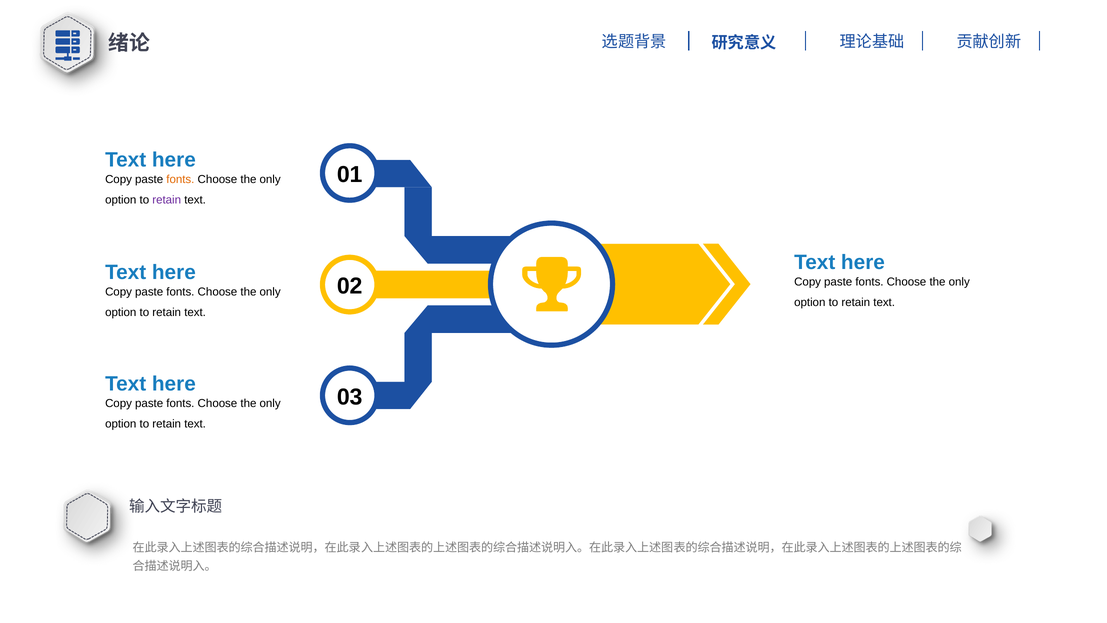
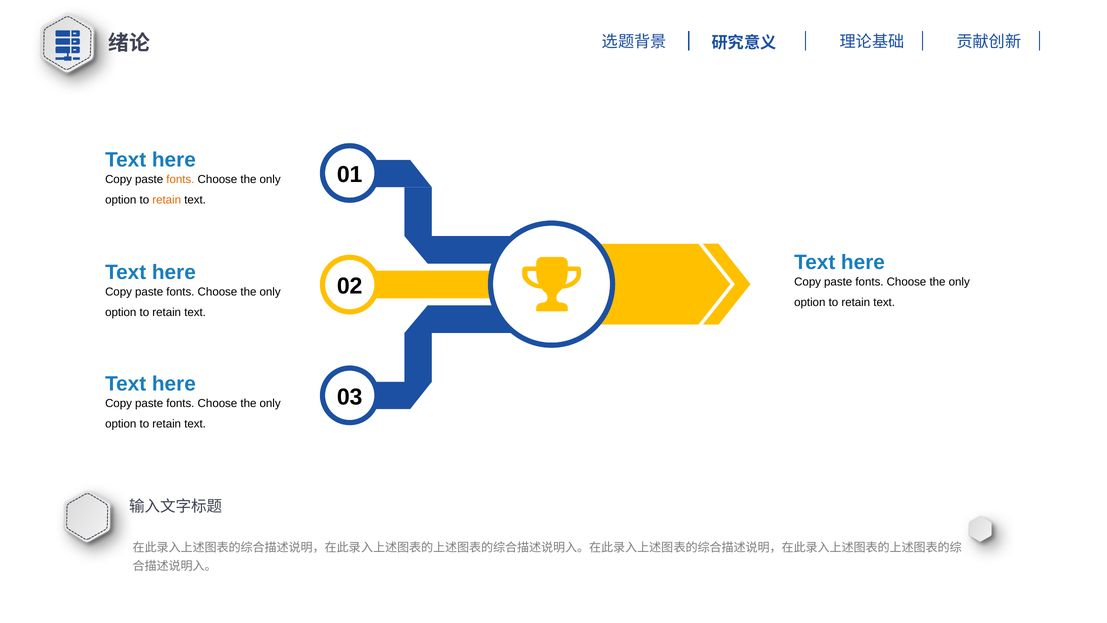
retain at (167, 200) colour: purple -> orange
